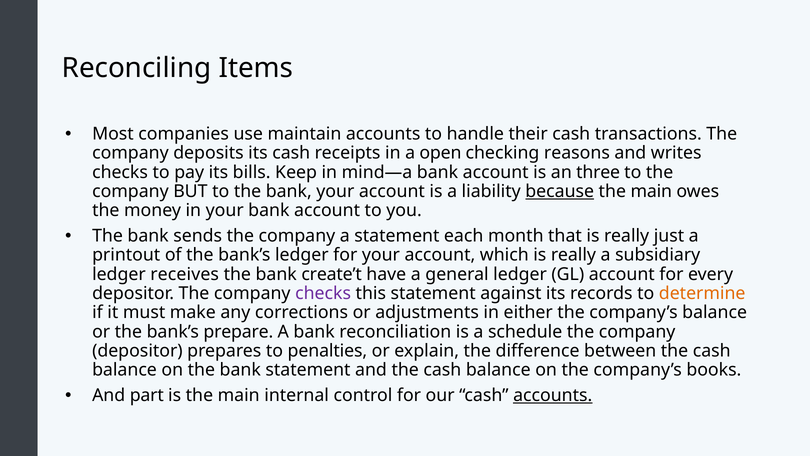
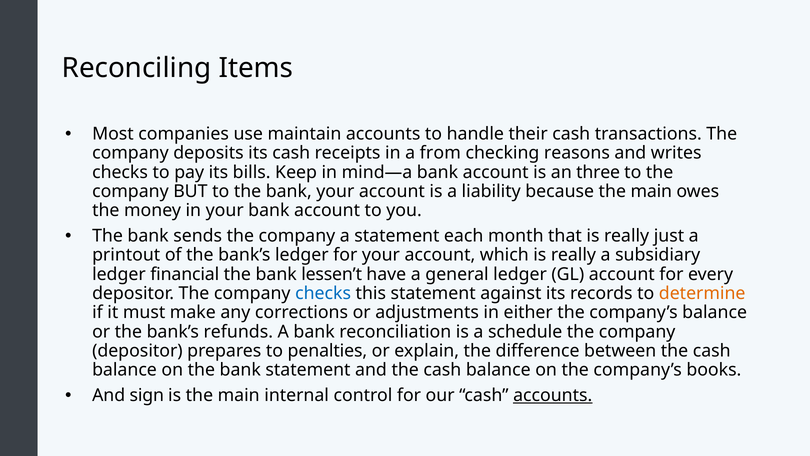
open: open -> from
because underline: present -> none
receives: receives -> financial
create’t: create’t -> lessen’t
checks at (323, 293) colour: purple -> blue
prepare: prepare -> refunds
part: part -> sign
